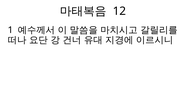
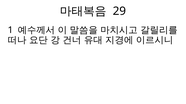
12: 12 -> 29
